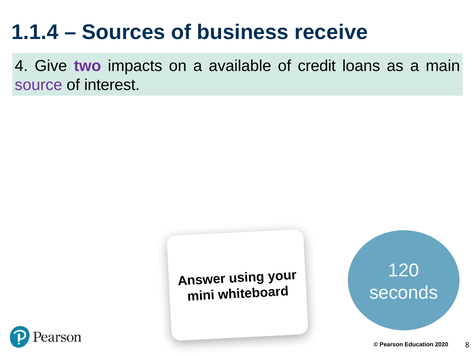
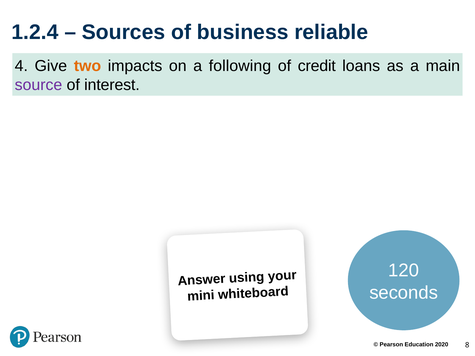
1.1.4: 1.1.4 -> 1.2.4
receive: receive -> reliable
two colour: purple -> orange
available: available -> following
